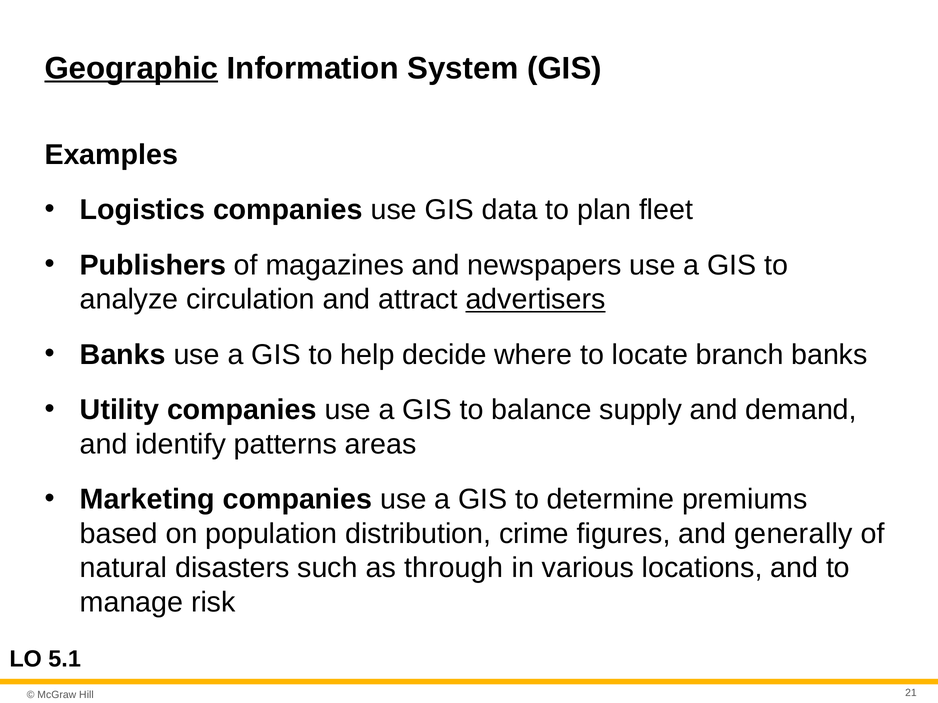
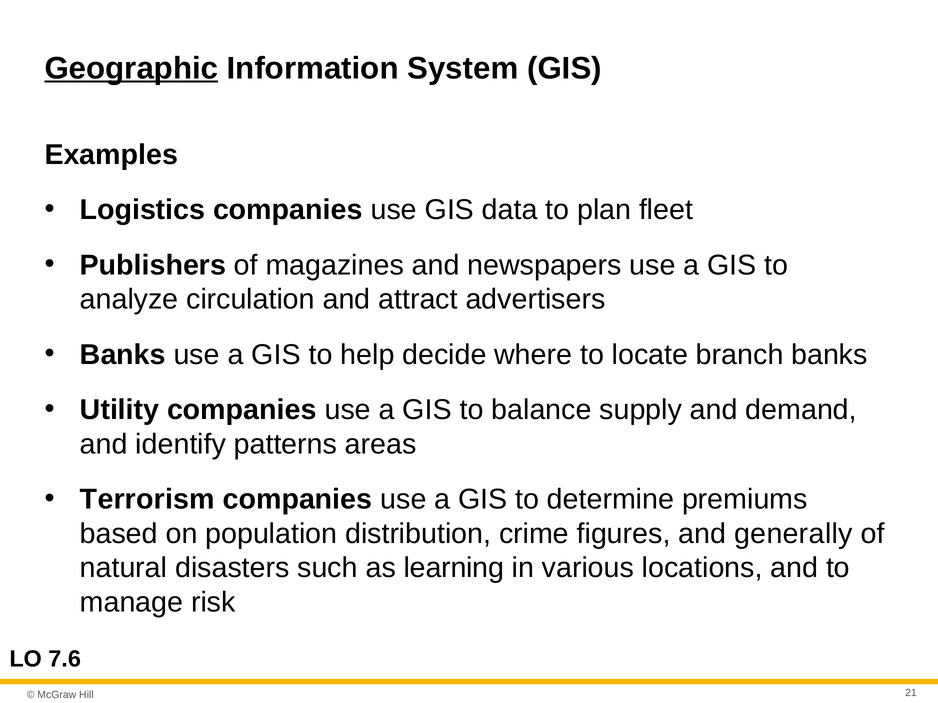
advertisers underline: present -> none
Marketing: Marketing -> Terrorism
through: through -> learning
5.1: 5.1 -> 7.6
